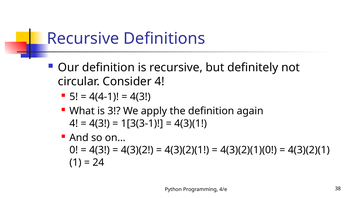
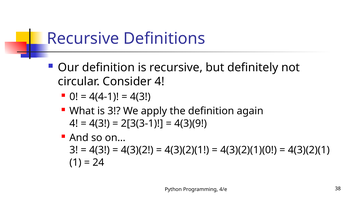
5: 5 -> 0
1[3(3-1: 1[3(3-1 -> 2[3(3-1
4(3)(1: 4(3)(1 -> 4(3)(9
0 at (74, 150): 0 -> 3
